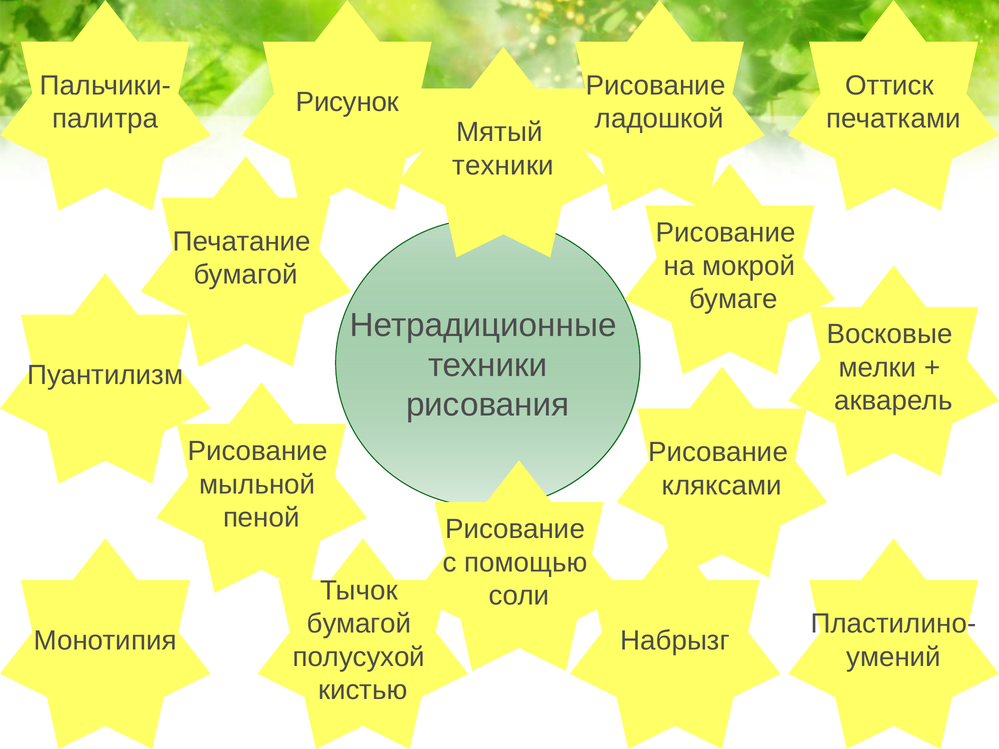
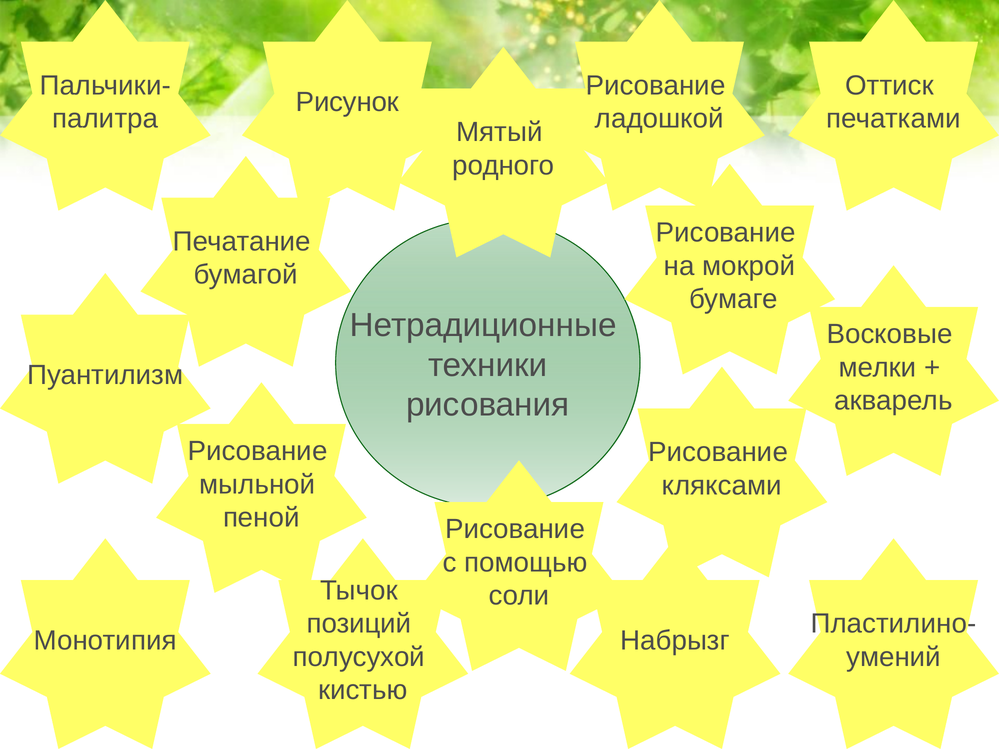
техники at (503, 166): техники -> родного
бумагой at (359, 624): бумагой -> позиций
